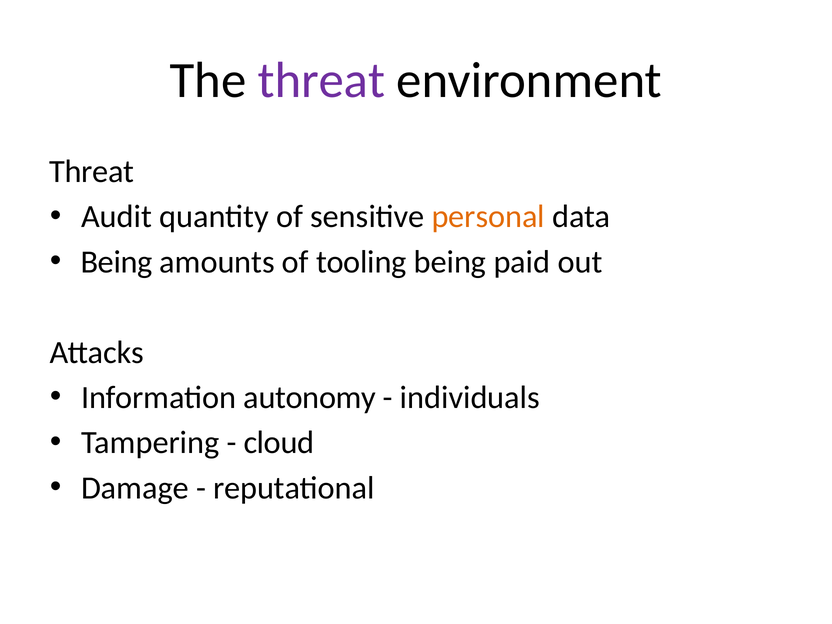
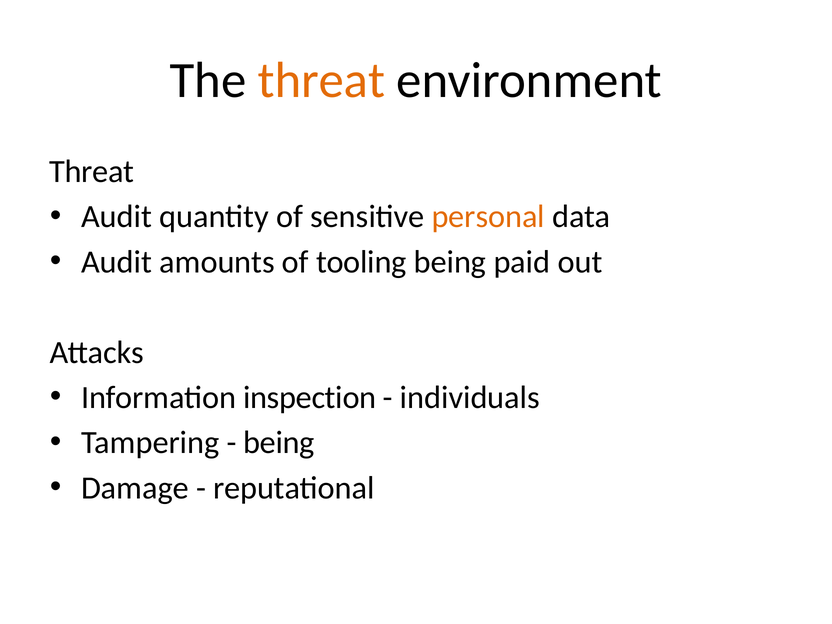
threat at (322, 81) colour: purple -> orange
Being at (117, 262): Being -> Audit
autonomy: autonomy -> inspection
cloud at (279, 443): cloud -> being
